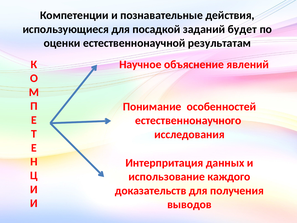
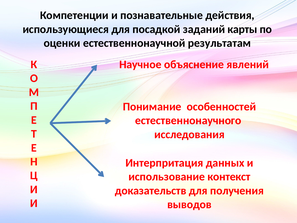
будет: будет -> карты
каждого: каждого -> контекст
